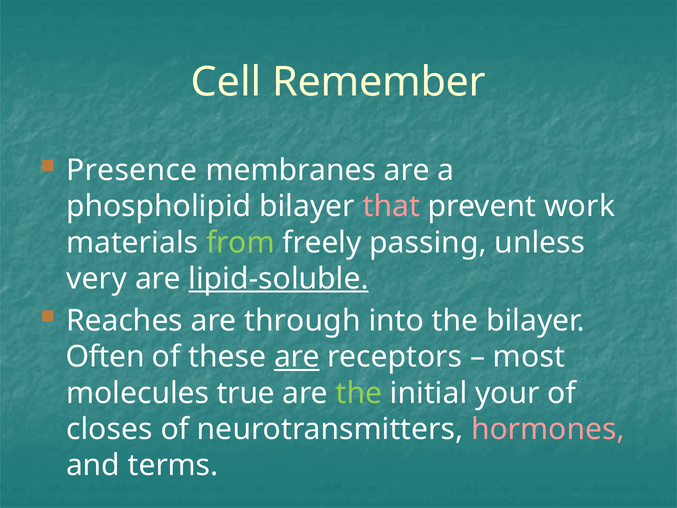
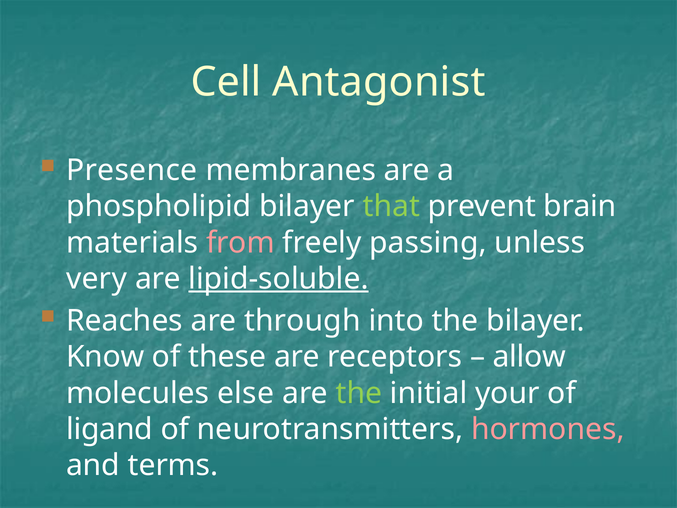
Remember: Remember -> Antagonist
that colour: pink -> light green
work: work -> brain
from colour: light green -> pink
Often: Often -> Know
are at (297, 357) underline: present -> none
most: most -> allow
true: true -> else
closes: closes -> ligand
